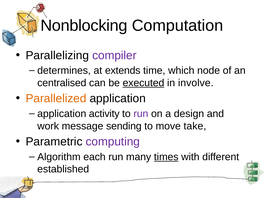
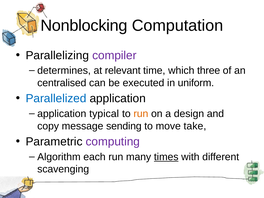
extends: extends -> relevant
node: node -> three
executed underline: present -> none
involve: involve -> uniform
Parallelized colour: orange -> blue
activity: activity -> typical
run at (141, 114) colour: purple -> orange
work: work -> copy
established: established -> scavenging
